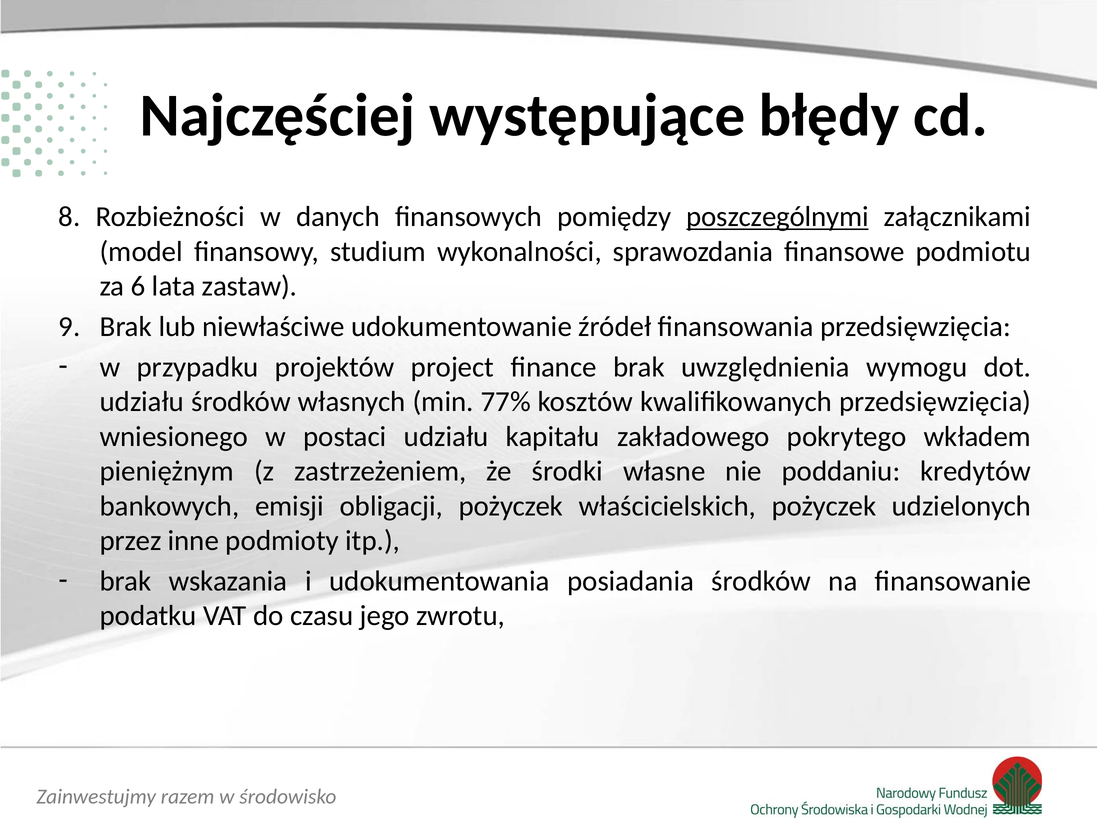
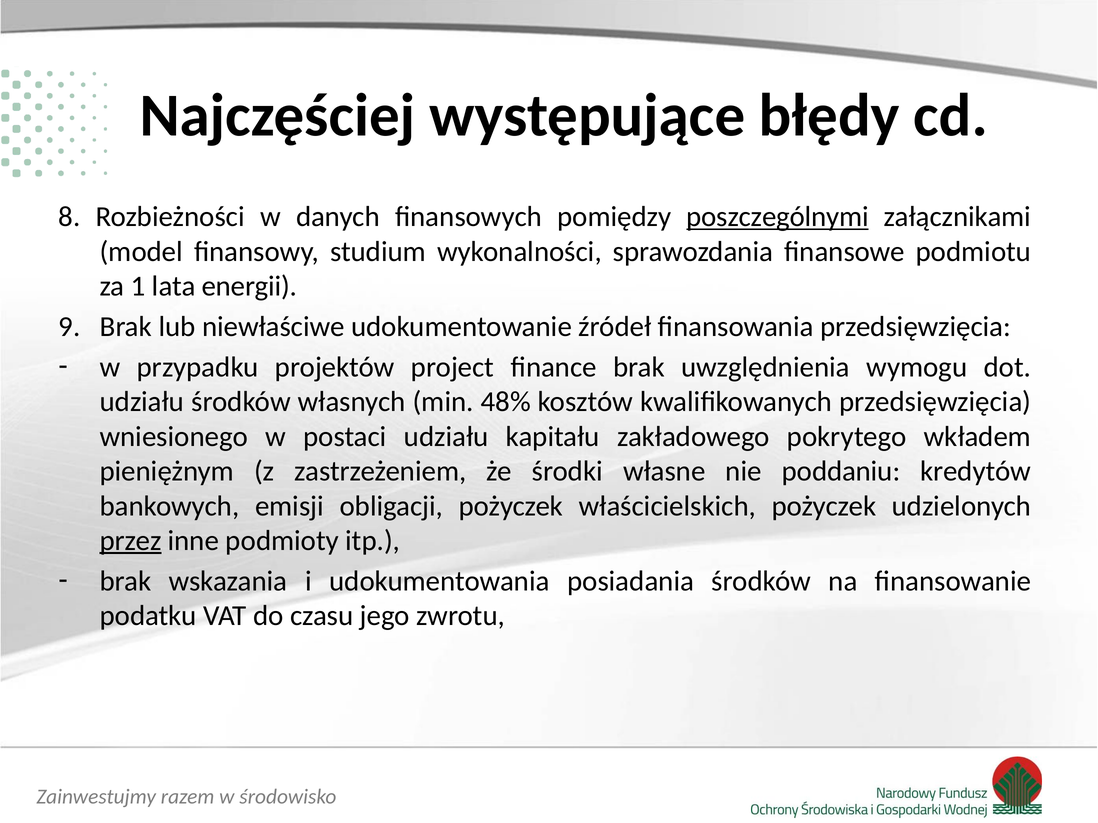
6: 6 -> 1
zastaw: zastaw -> energii
77%: 77% -> 48%
przez underline: none -> present
